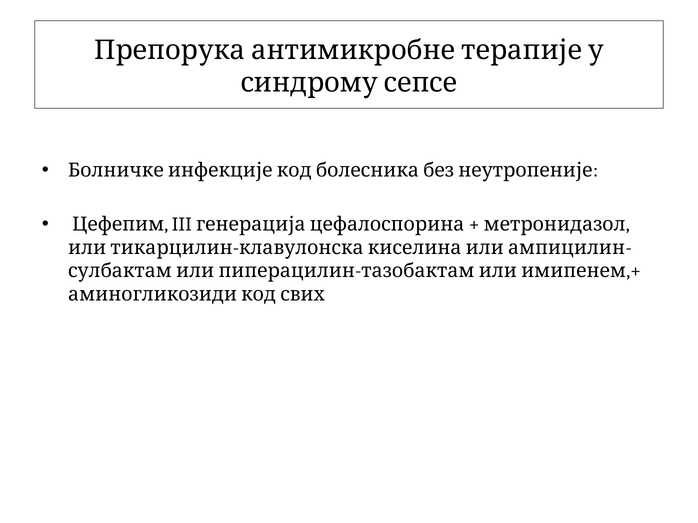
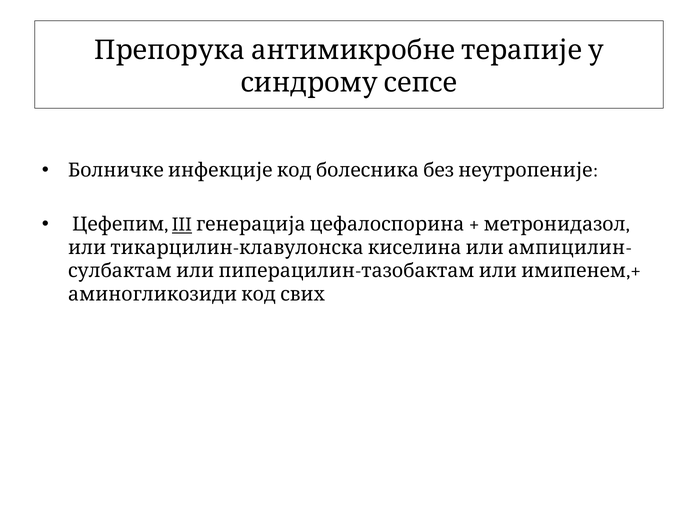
III underline: none -> present
